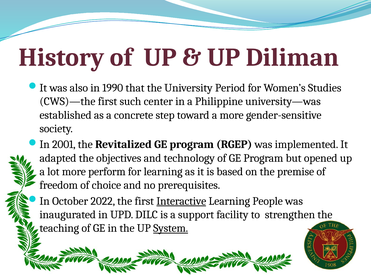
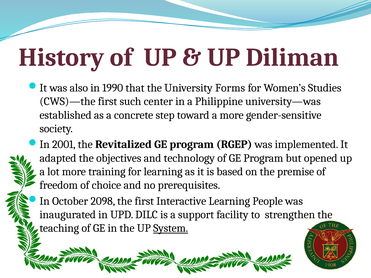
Period: Period -> Forms
perform: perform -> training
2022: 2022 -> 2098
Interactive underline: present -> none
